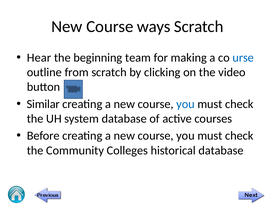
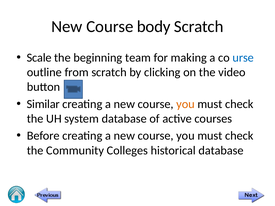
ways: ways -> body
Hear: Hear -> Scale
you at (186, 104) colour: blue -> orange
